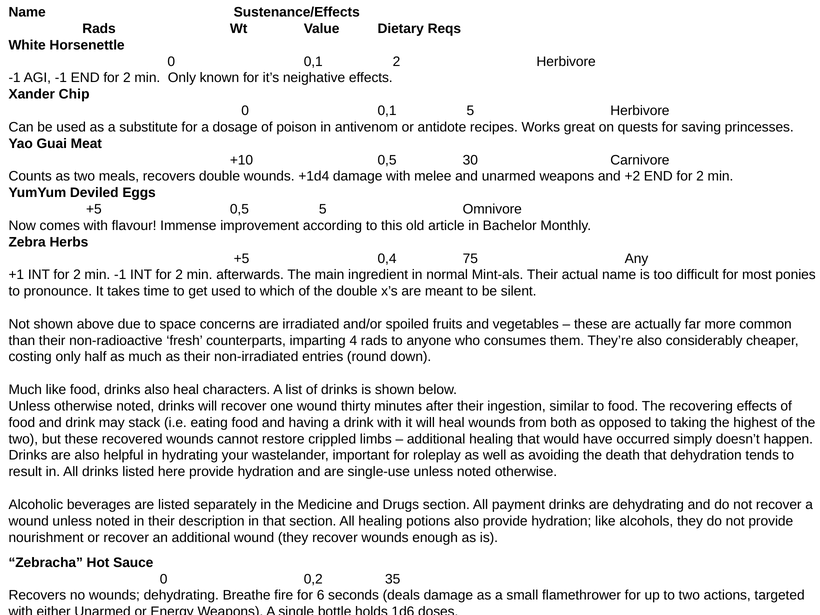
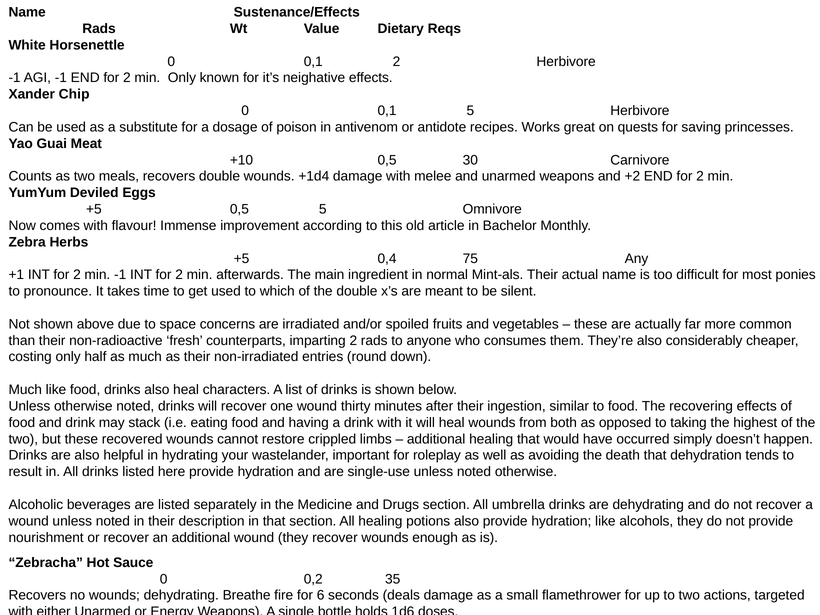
imparting 4: 4 -> 2
payment: payment -> umbrella
